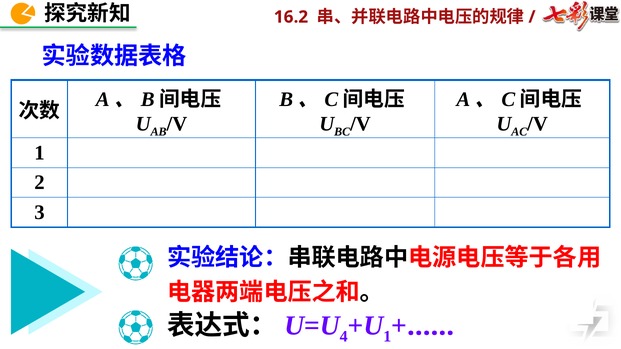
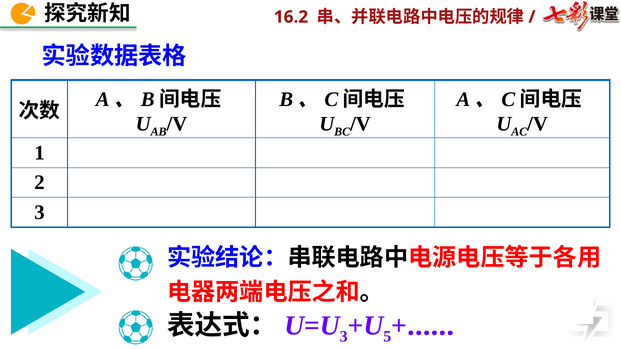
4 at (344, 337): 4 -> 3
1 at (387, 337): 1 -> 5
